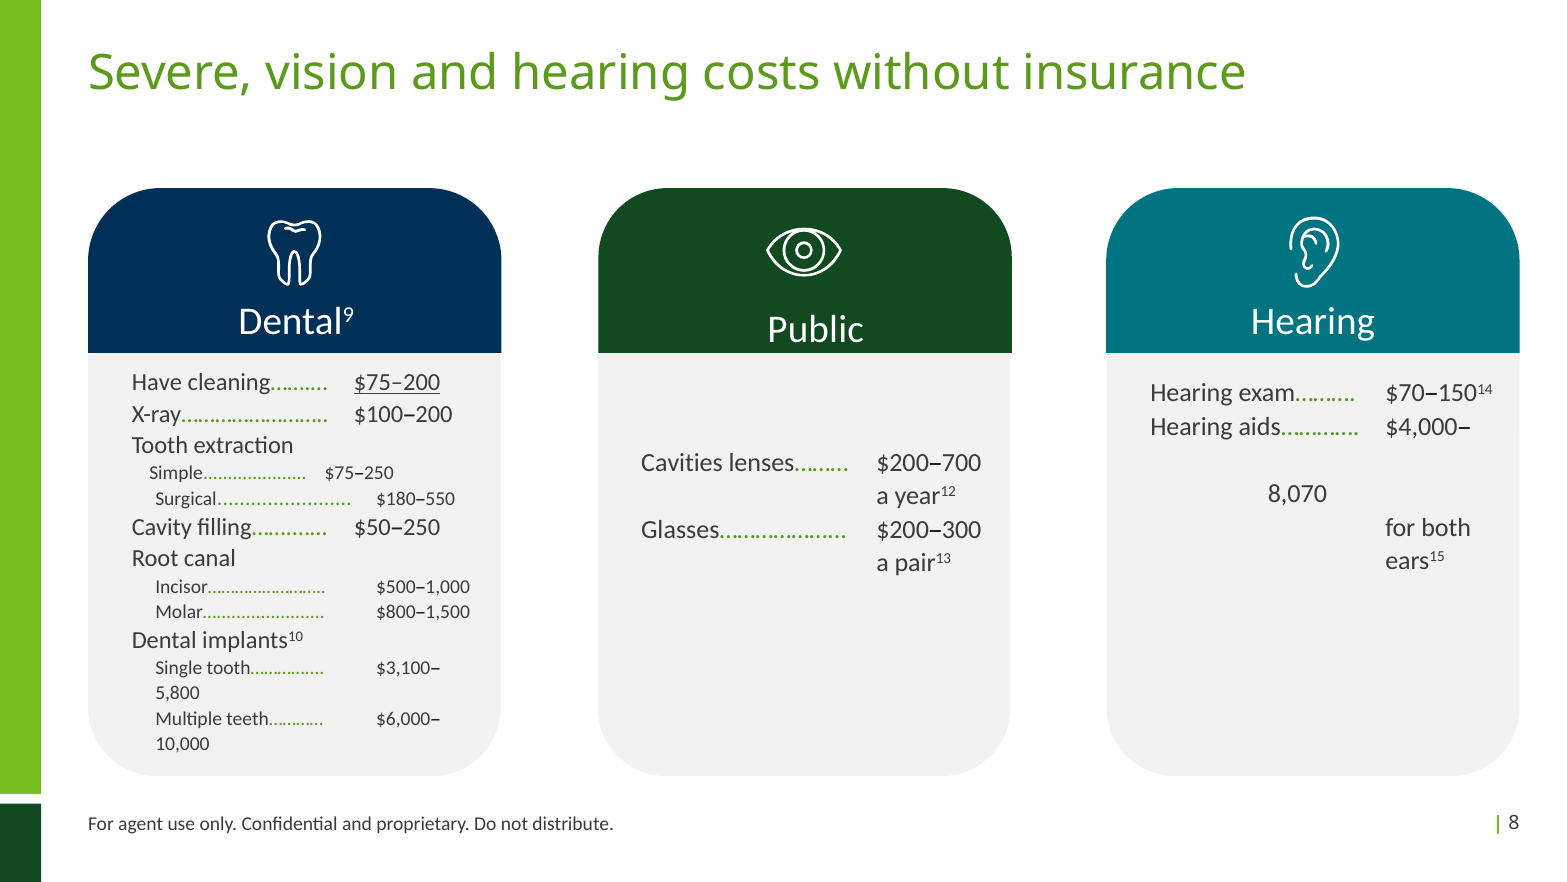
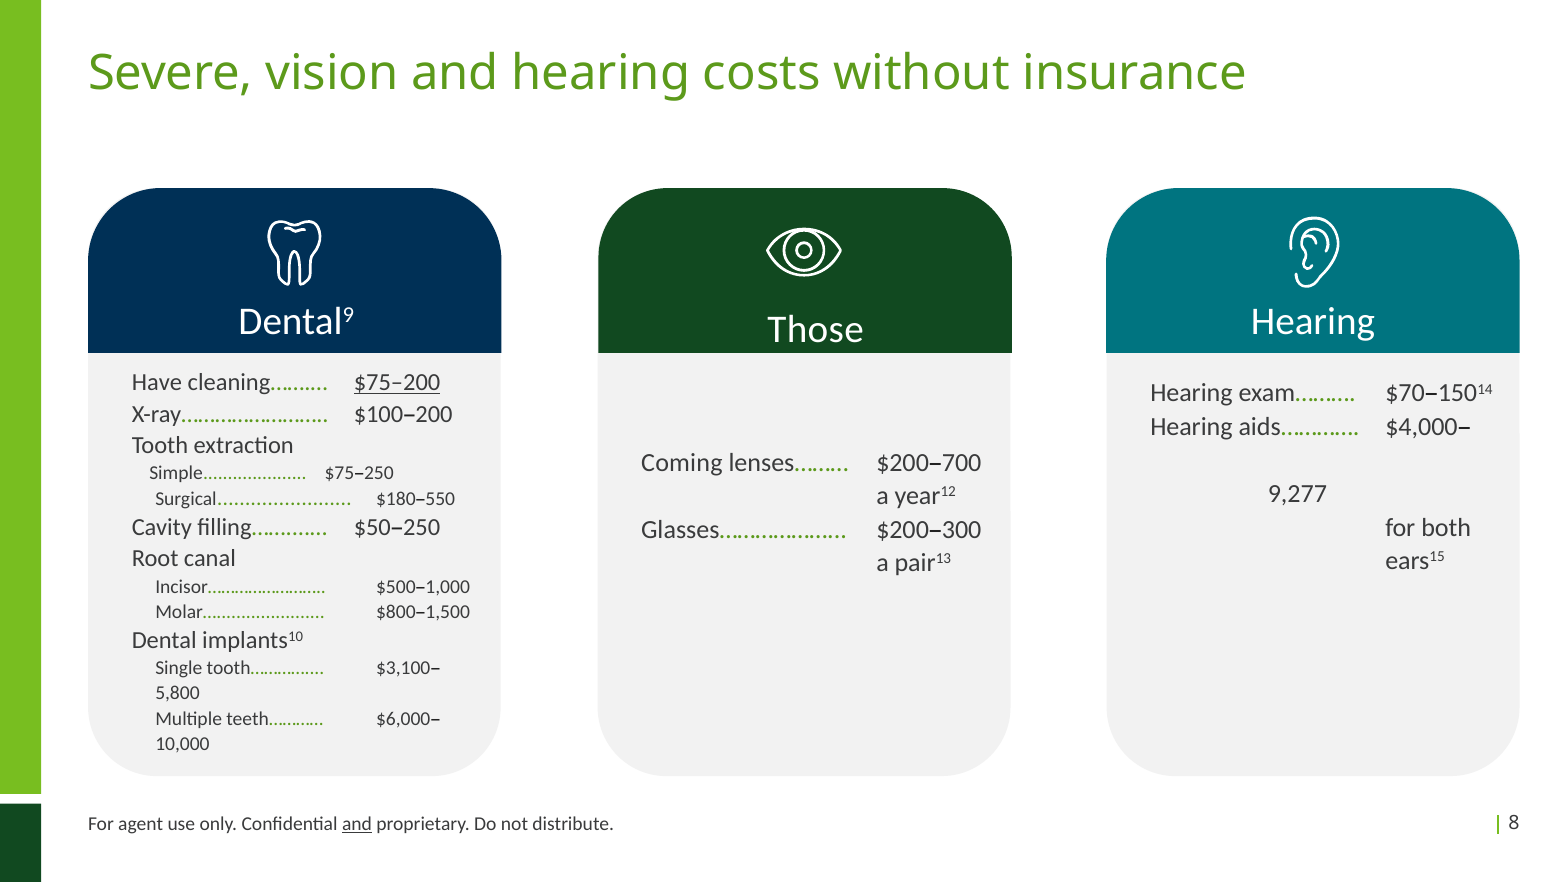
Public: Public -> Those
Cavities: Cavities -> Coming
8,070: 8,070 -> 9,277
and at (357, 824) underline: none -> present
